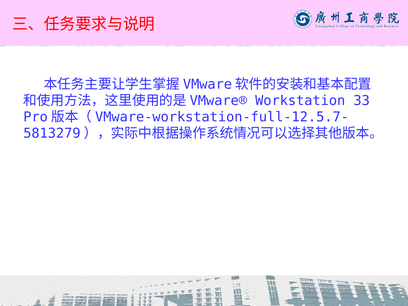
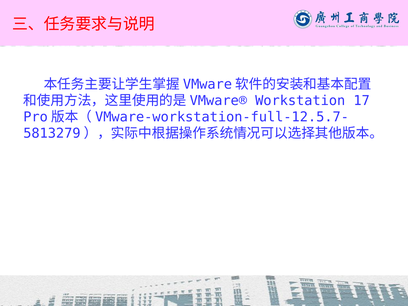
33: 33 -> 17
